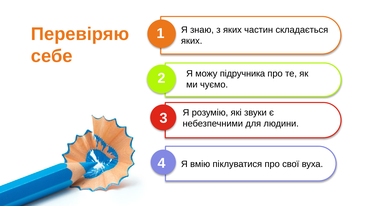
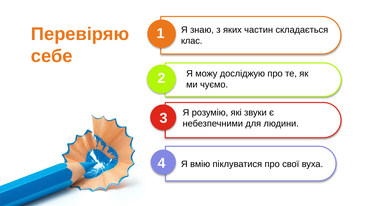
яких at (192, 41): яких -> клас
підручника: підручника -> досліджую
